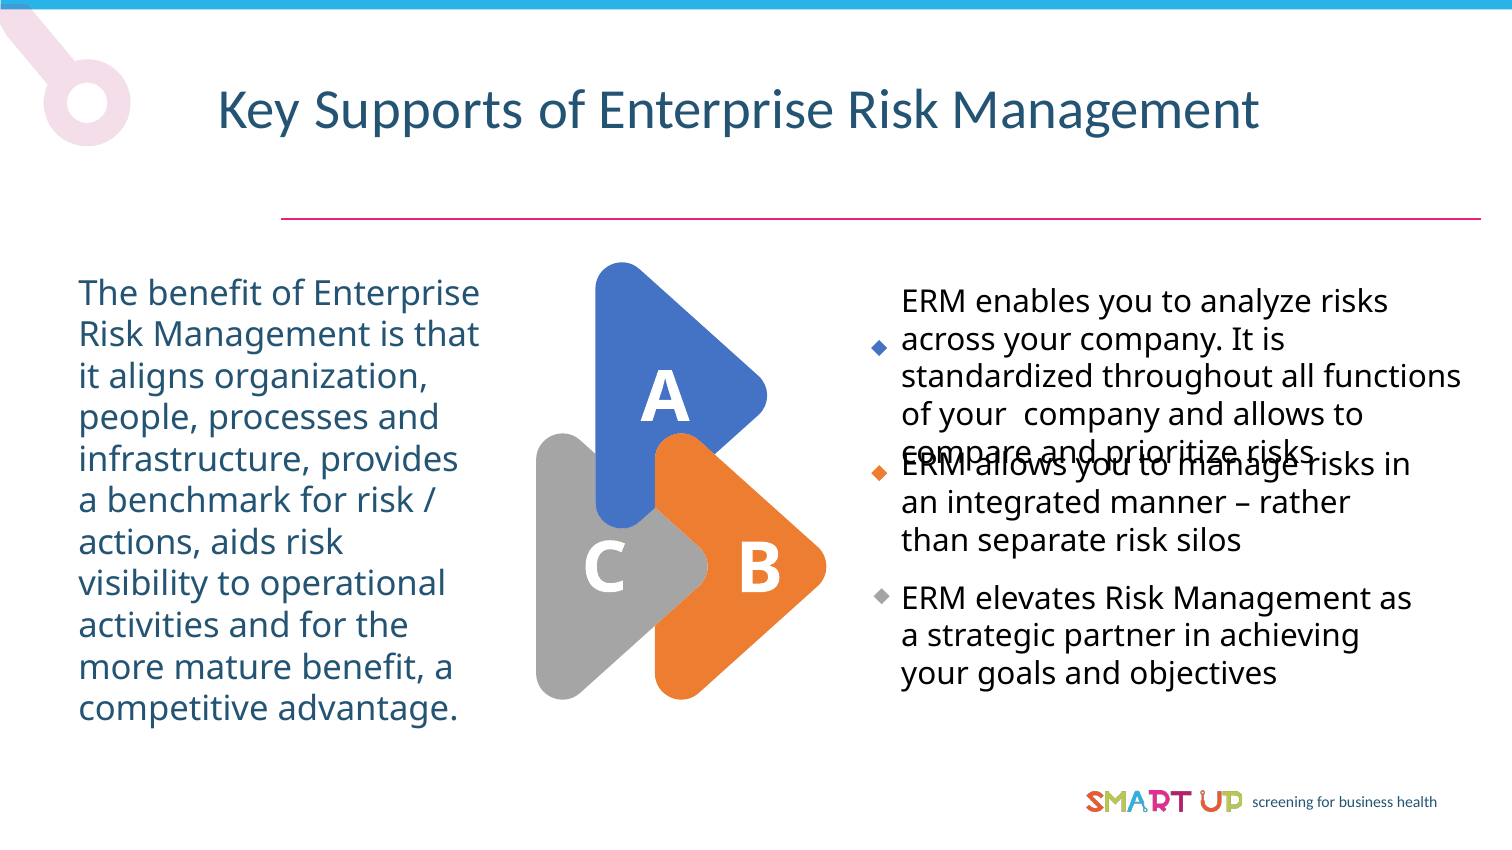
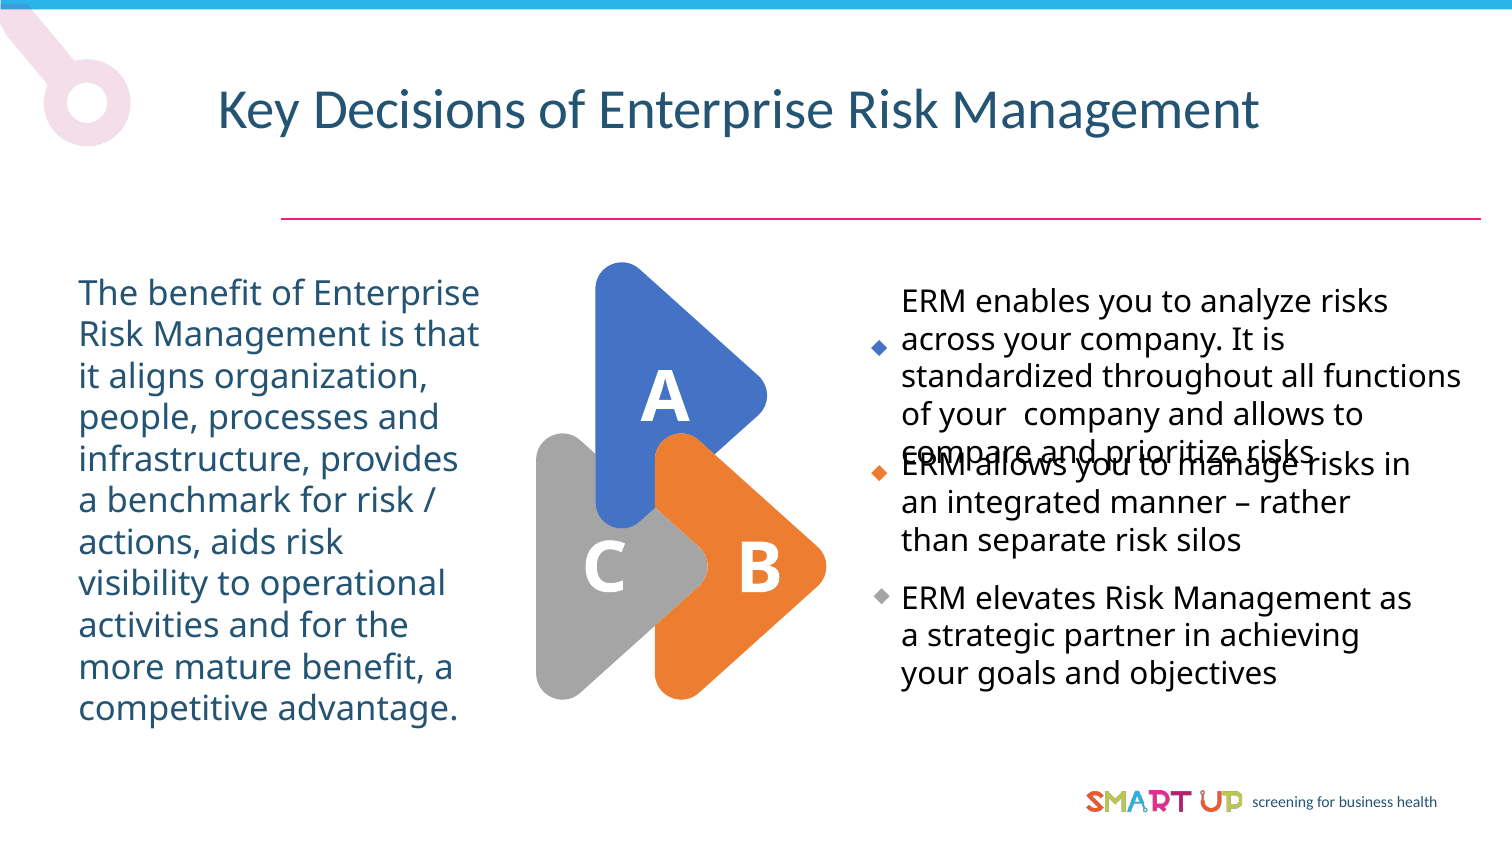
Supports: Supports -> Decisions
